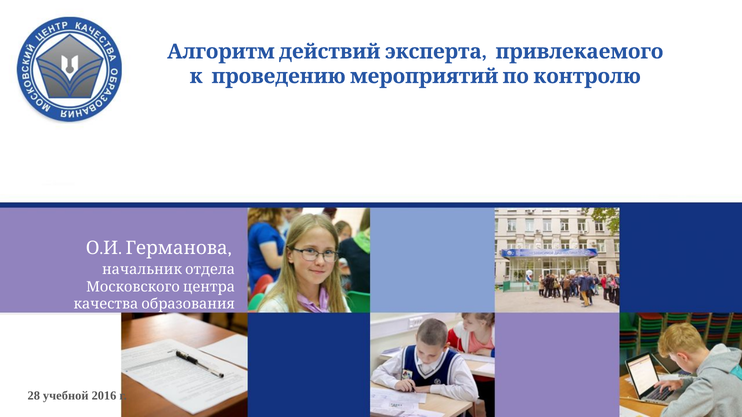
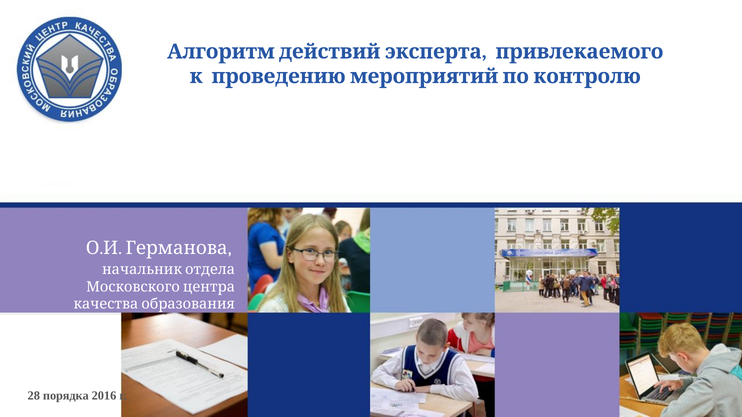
учебной: учебной -> порядка
